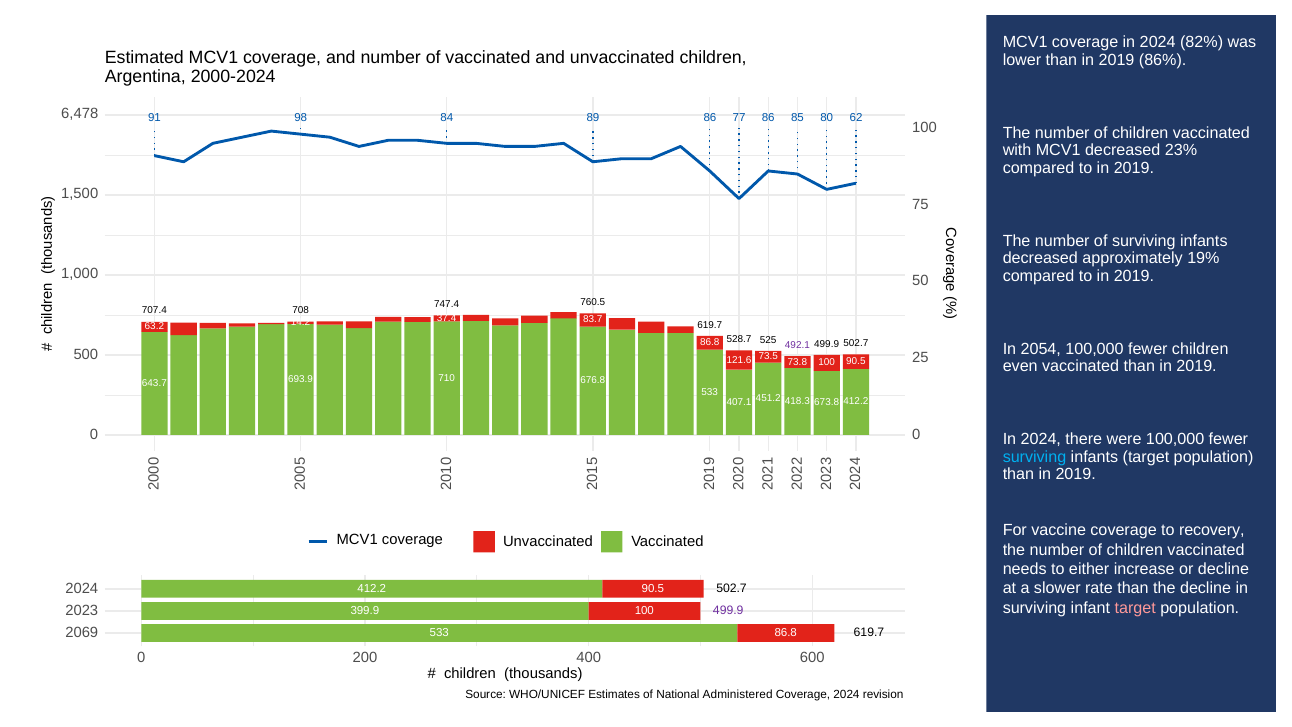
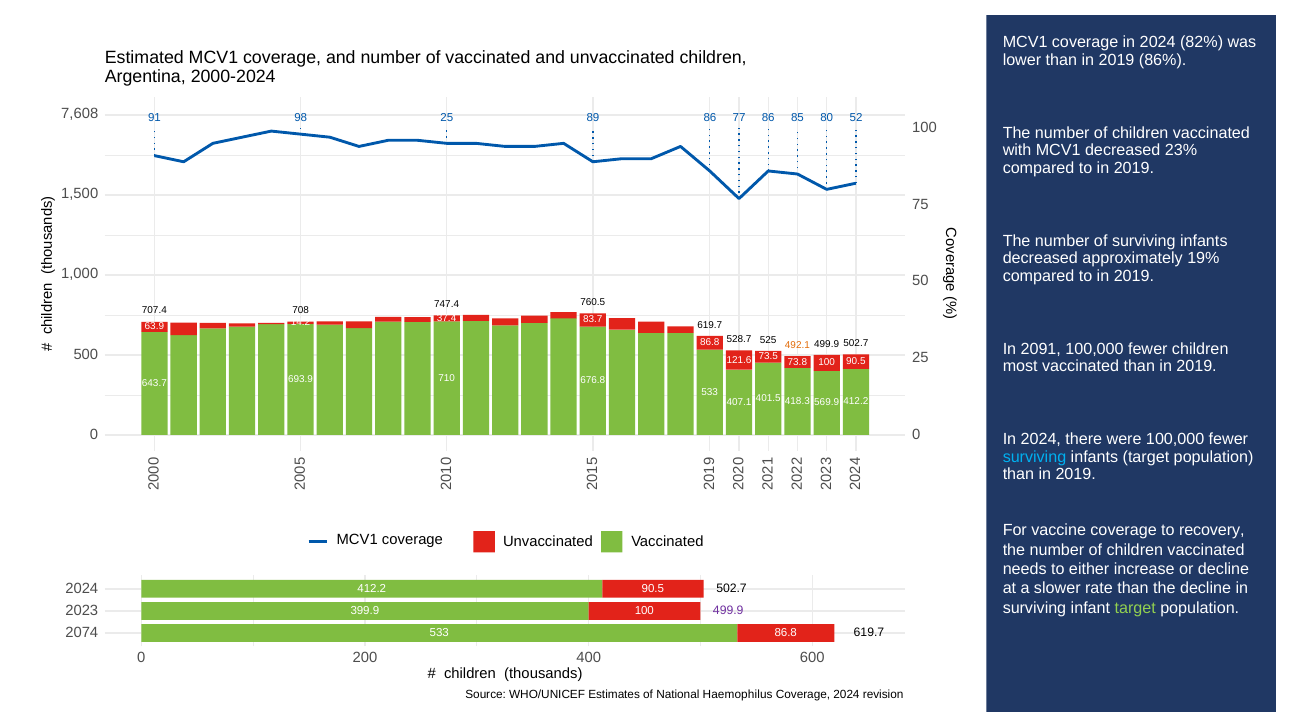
6,478: 6,478 -> 7,608
98 84: 84 -> 25
62: 62 -> 52
63.2: 63.2 -> 63.9
492.1 colour: purple -> orange
2054: 2054 -> 2091
even: even -> most
451.2: 451.2 -> 401.5
673.8: 673.8 -> 569.9
target at (1135, 608) colour: pink -> light green
2069: 2069 -> 2074
Administered: Administered -> Haemophilus
